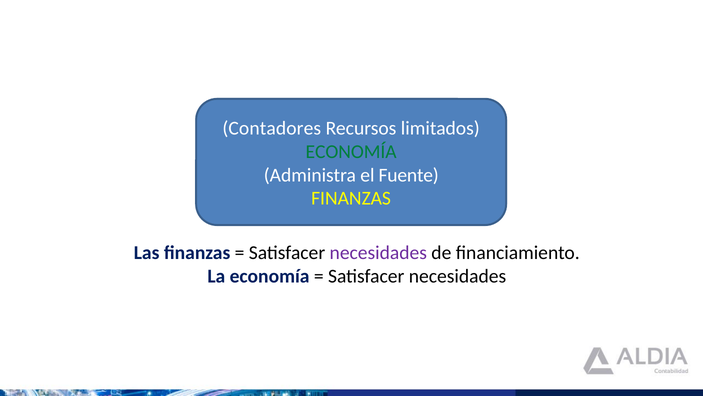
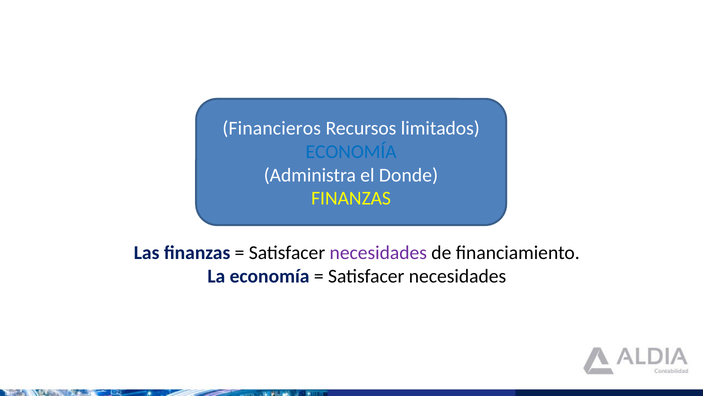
Contadores: Contadores -> Financieros
ECONOMÍA at (351, 151) colour: green -> blue
Fuente: Fuente -> Donde
